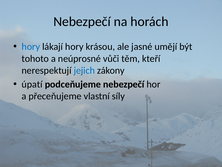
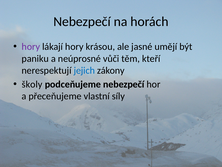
hory at (31, 47) colour: blue -> purple
tohoto: tohoto -> paniku
úpatí: úpatí -> školy
